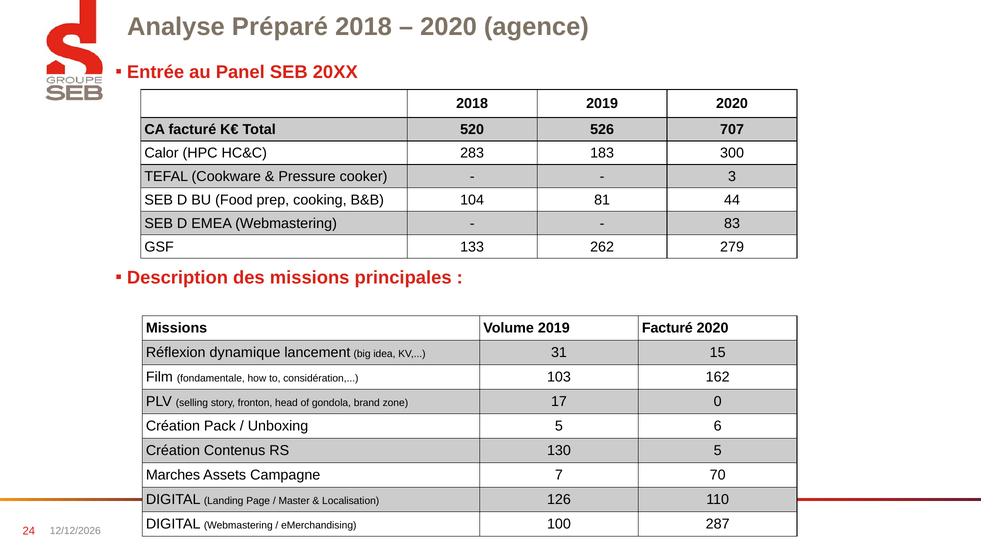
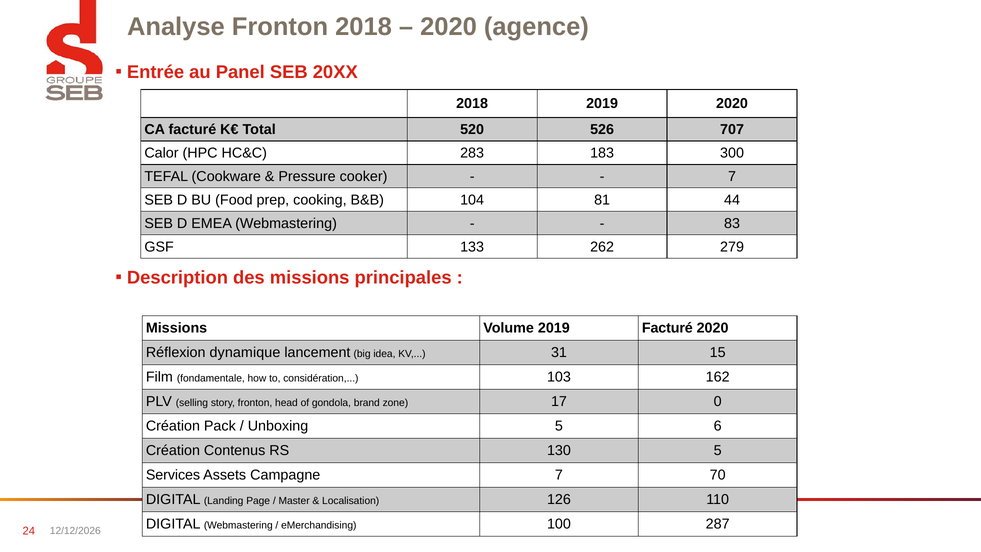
Analyse Préparé: Préparé -> Fronton
3 at (732, 176): 3 -> 7
Marches: Marches -> Services
